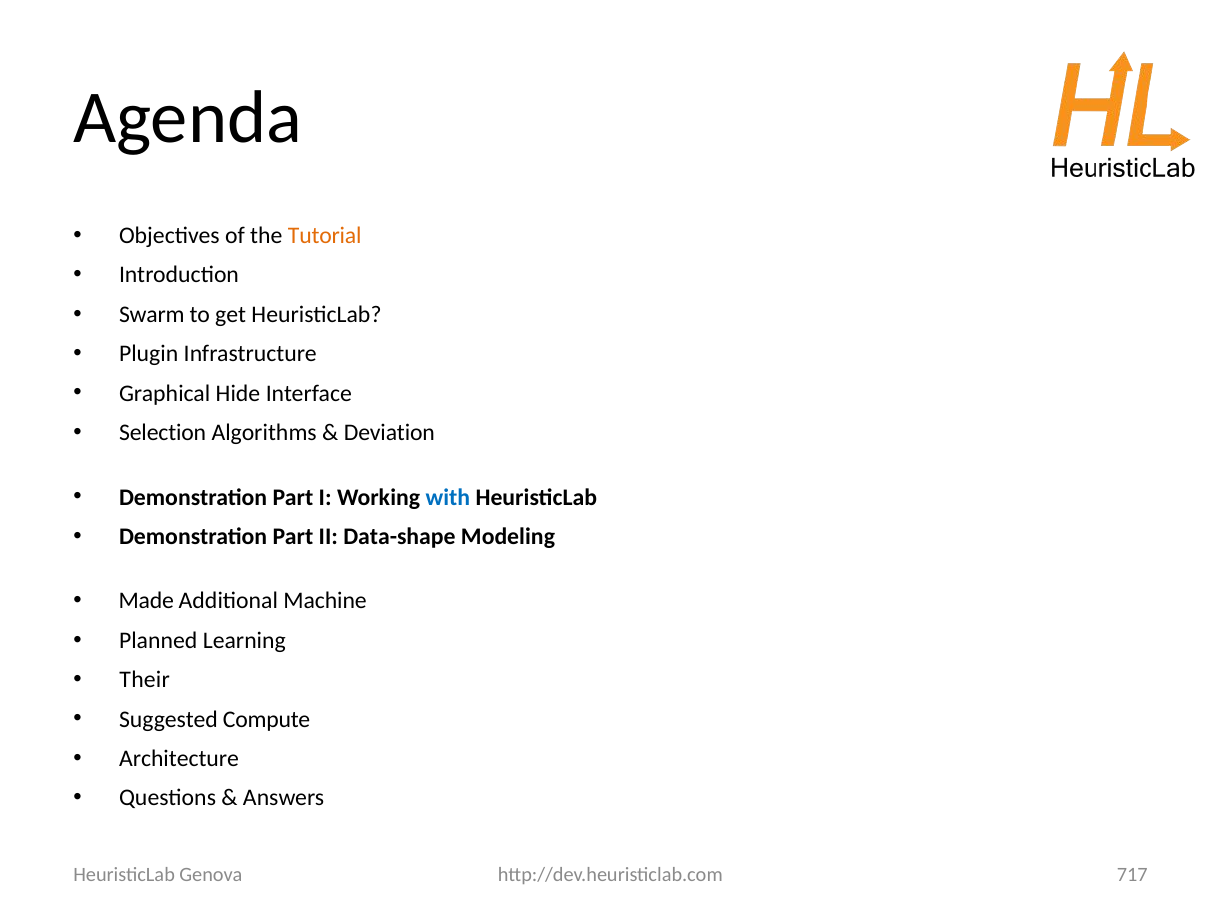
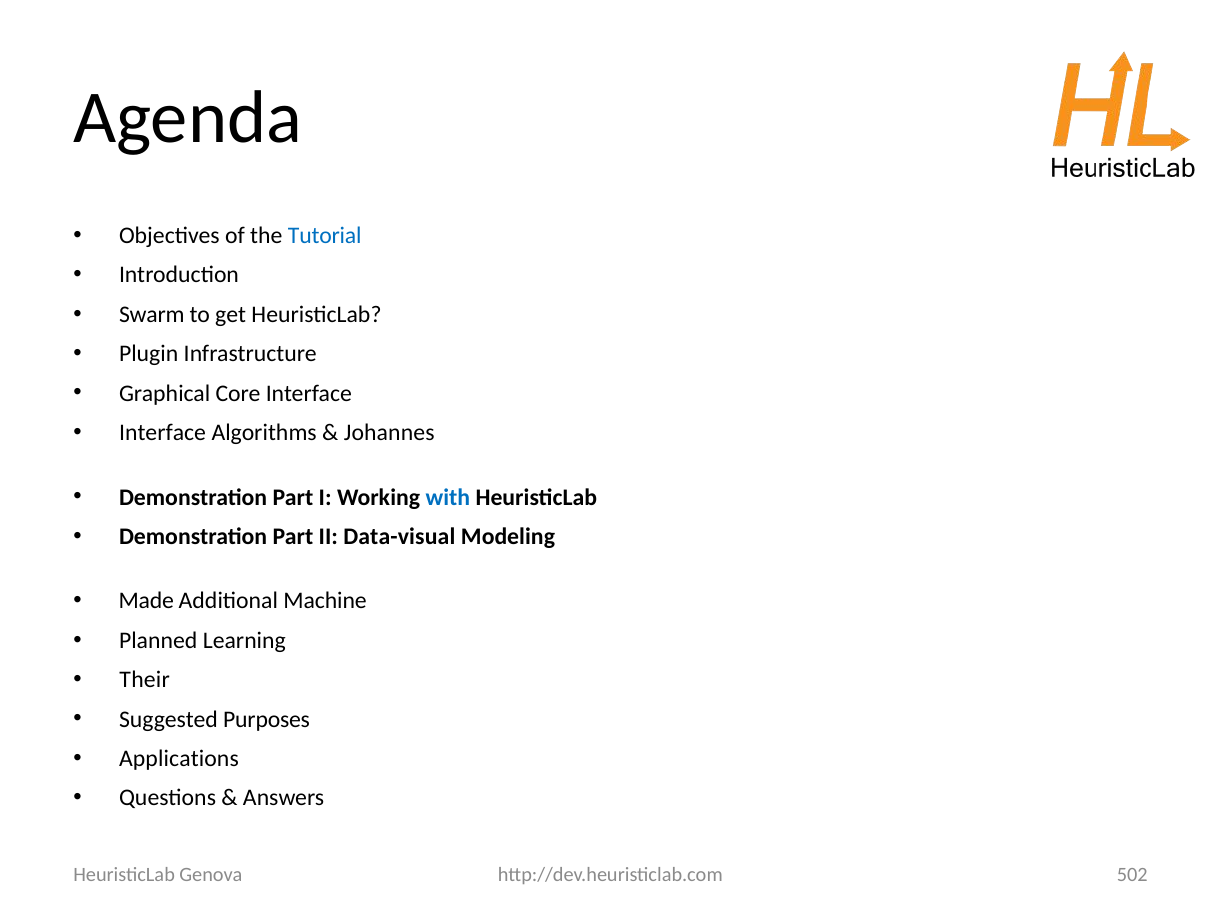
Tutorial colour: orange -> blue
Hide: Hide -> Core
Selection at (163, 433): Selection -> Interface
Deviation: Deviation -> Johannes
Data-shape: Data-shape -> Data-visual
Compute: Compute -> Purposes
Architecture: Architecture -> Applications
717: 717 -> 502
